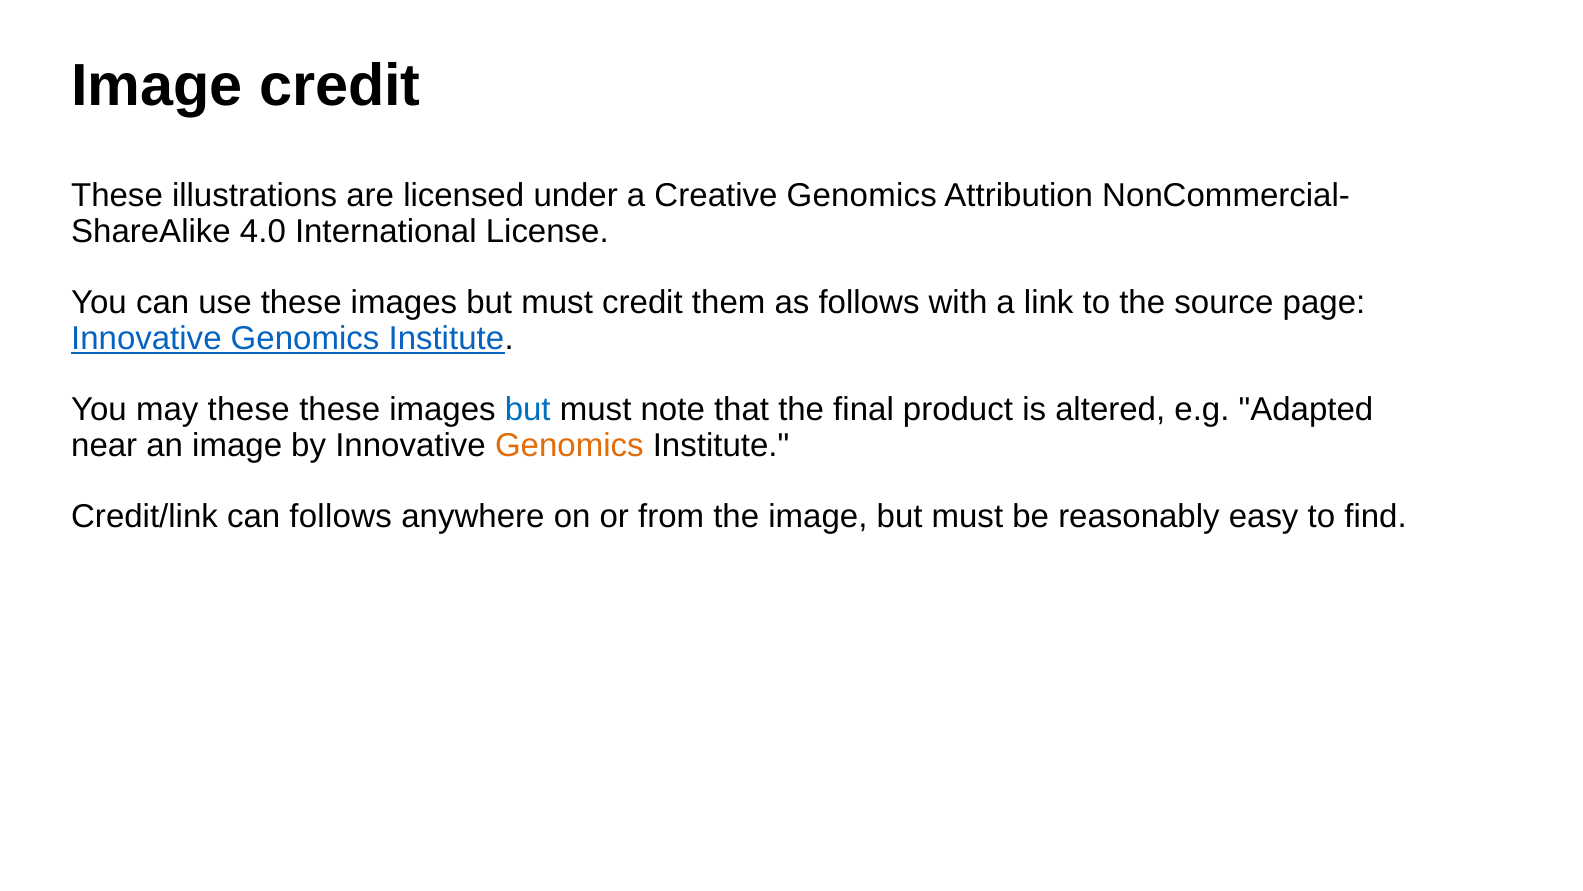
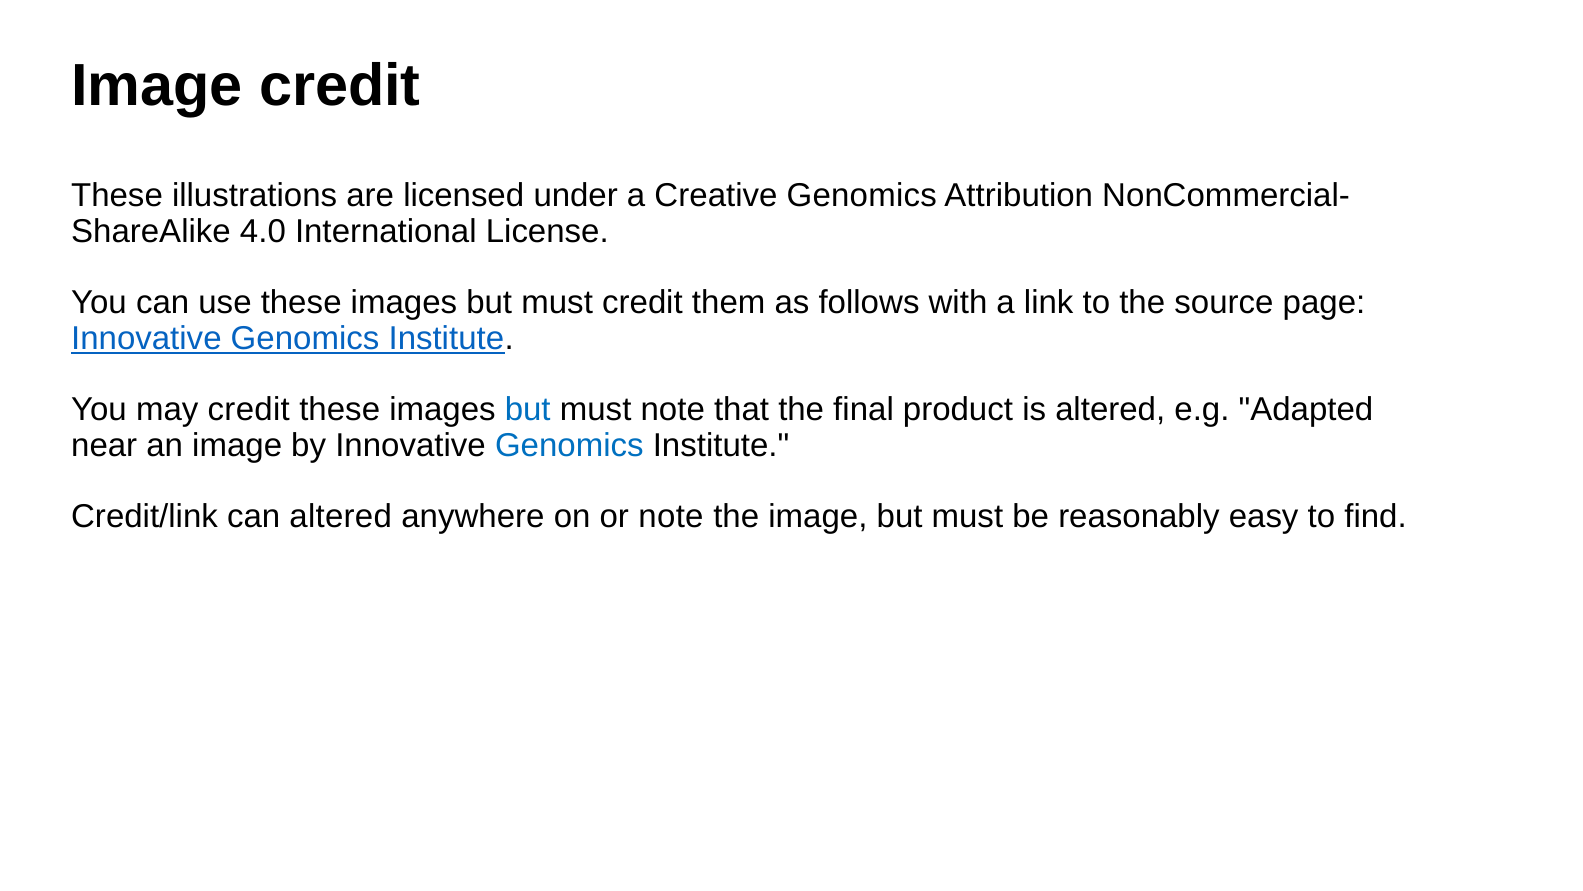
may these: these -> credit
Genomics at (569, 445) colour: orange -> blue
can follows: follows -> altered
or from: from -> note
